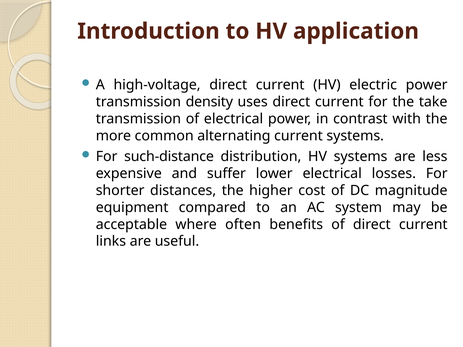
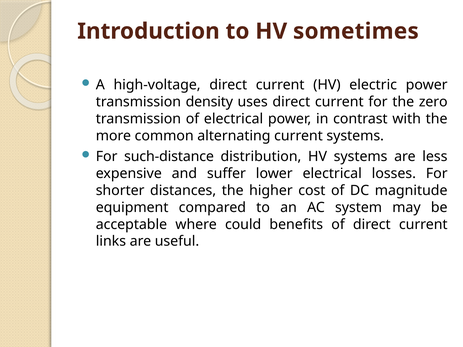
application: application -> sometimes
take: take -> zero
often: often -> could
